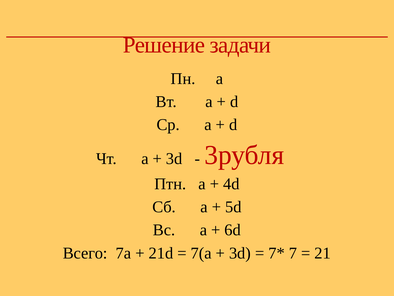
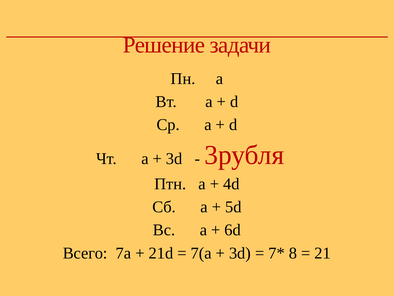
7: 7 -> 8
